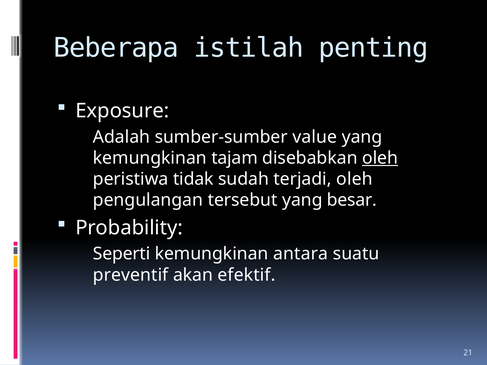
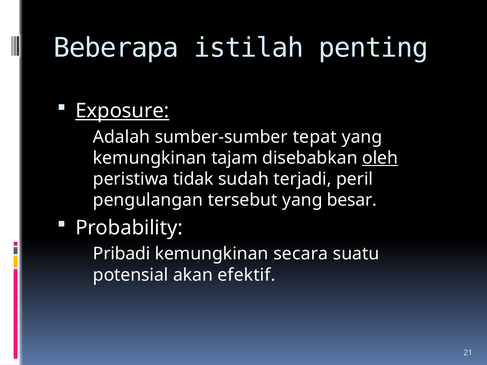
Exposure underline: none -> present
value: value -> tepat
terjadi oleh: oleh -> peril
Seperti: Seperti -> Pribadi
antara: antara -> secara
preventif: preventif -> potensial
